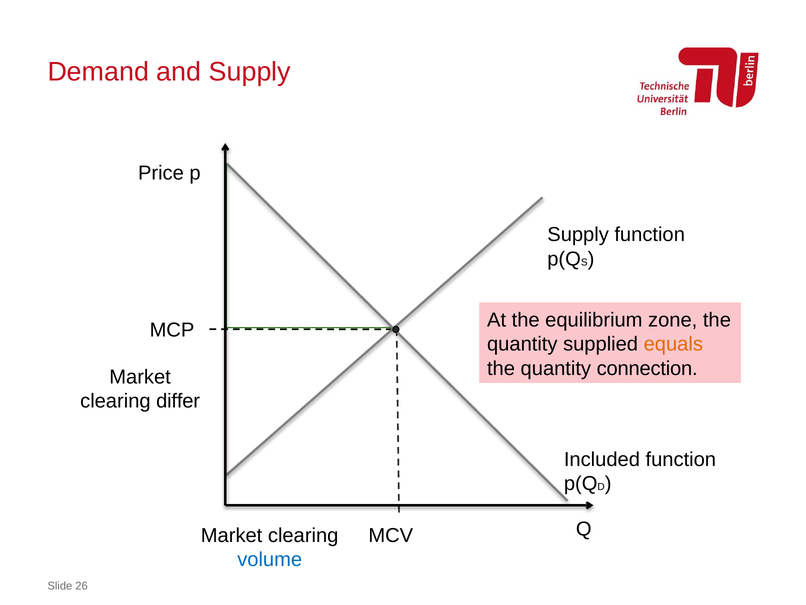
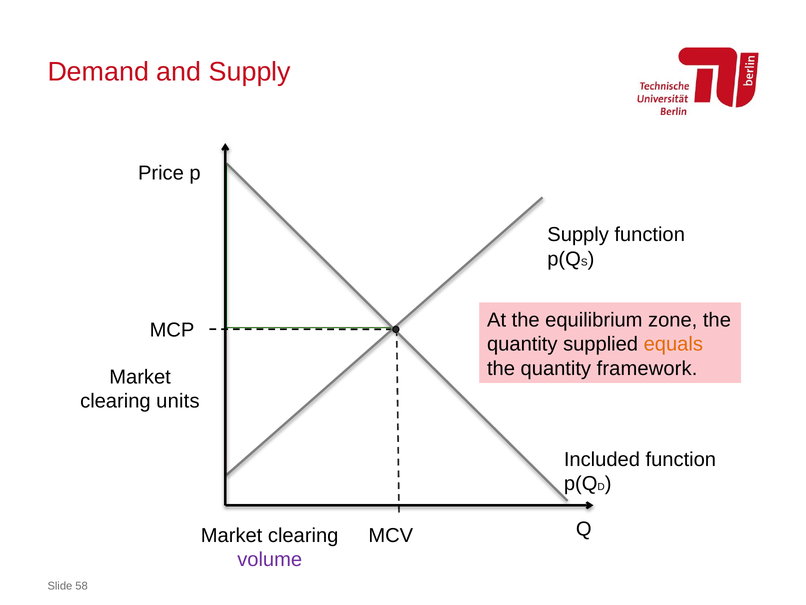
connection: connection -> framework
differ: differ -> units
volume colour: blue -> purple
26: 26 -> 58
